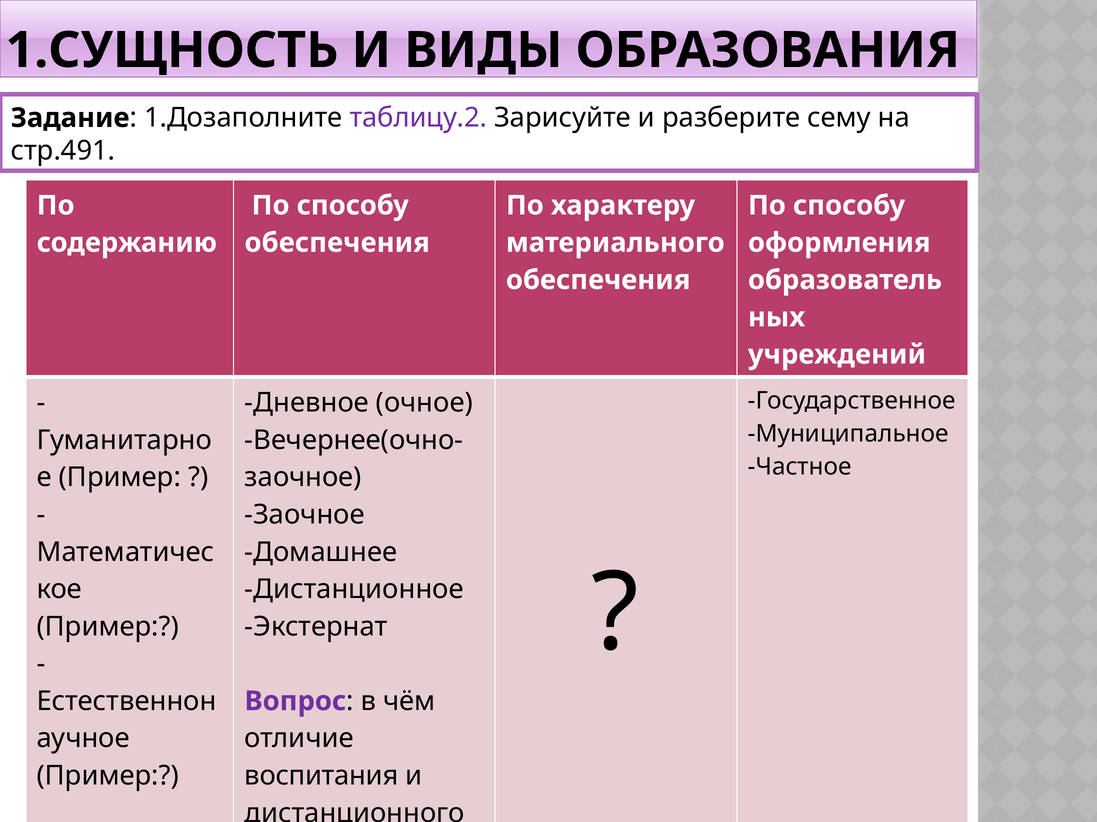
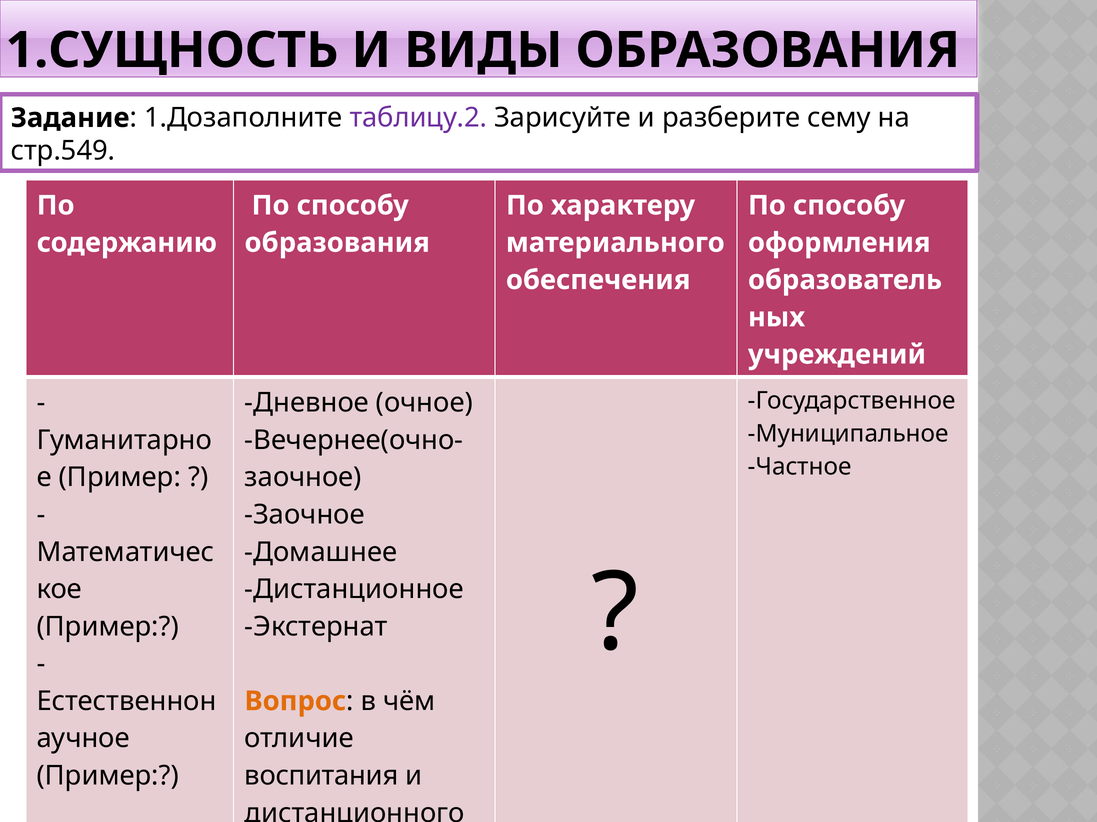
стр.491: стр.491 -> стр.549
обеспечения at (337, 243): обеспечения -> образования
Вопрос colour: purple -> orange
